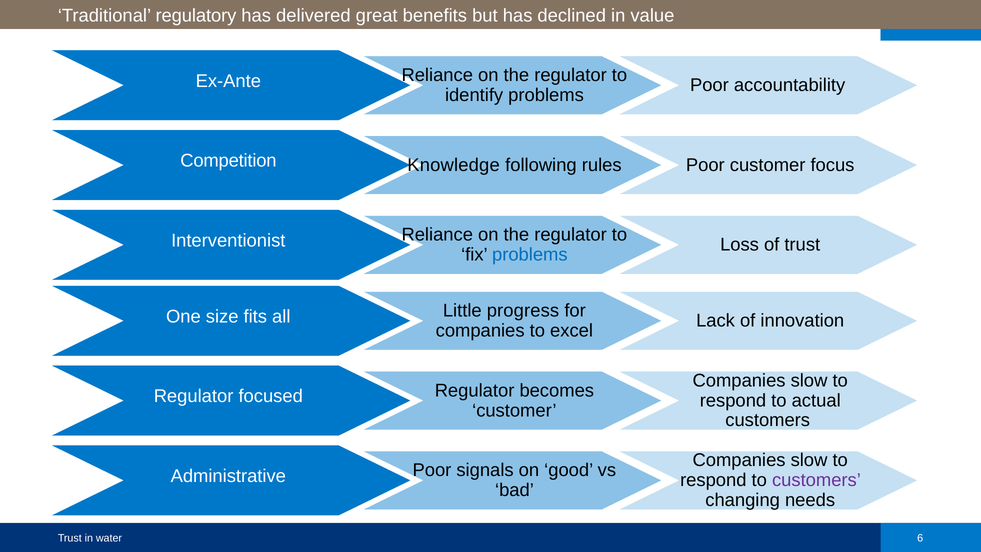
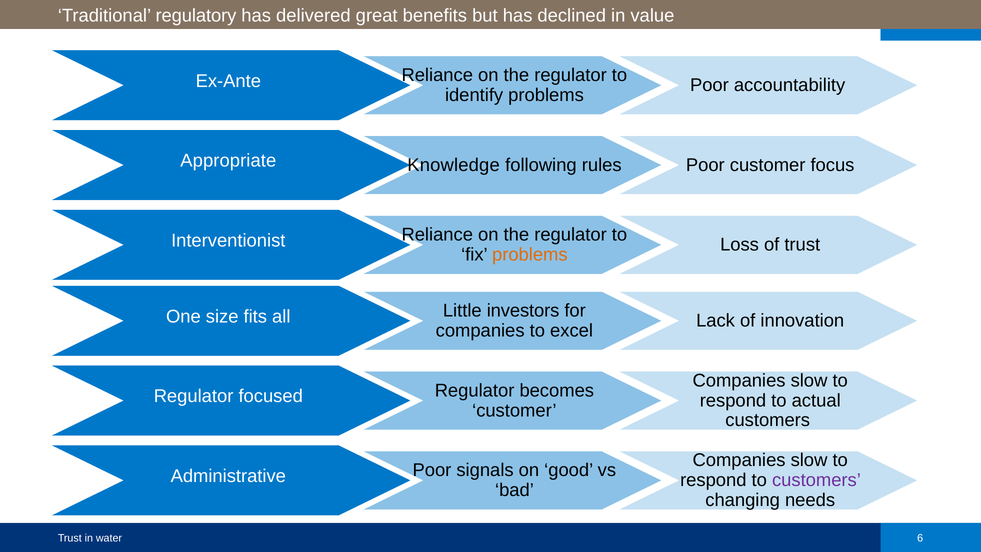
Competition: Competition -> Appropriate
problems at (530, 255) colour: blue -> orange
progress: progress -> investors
